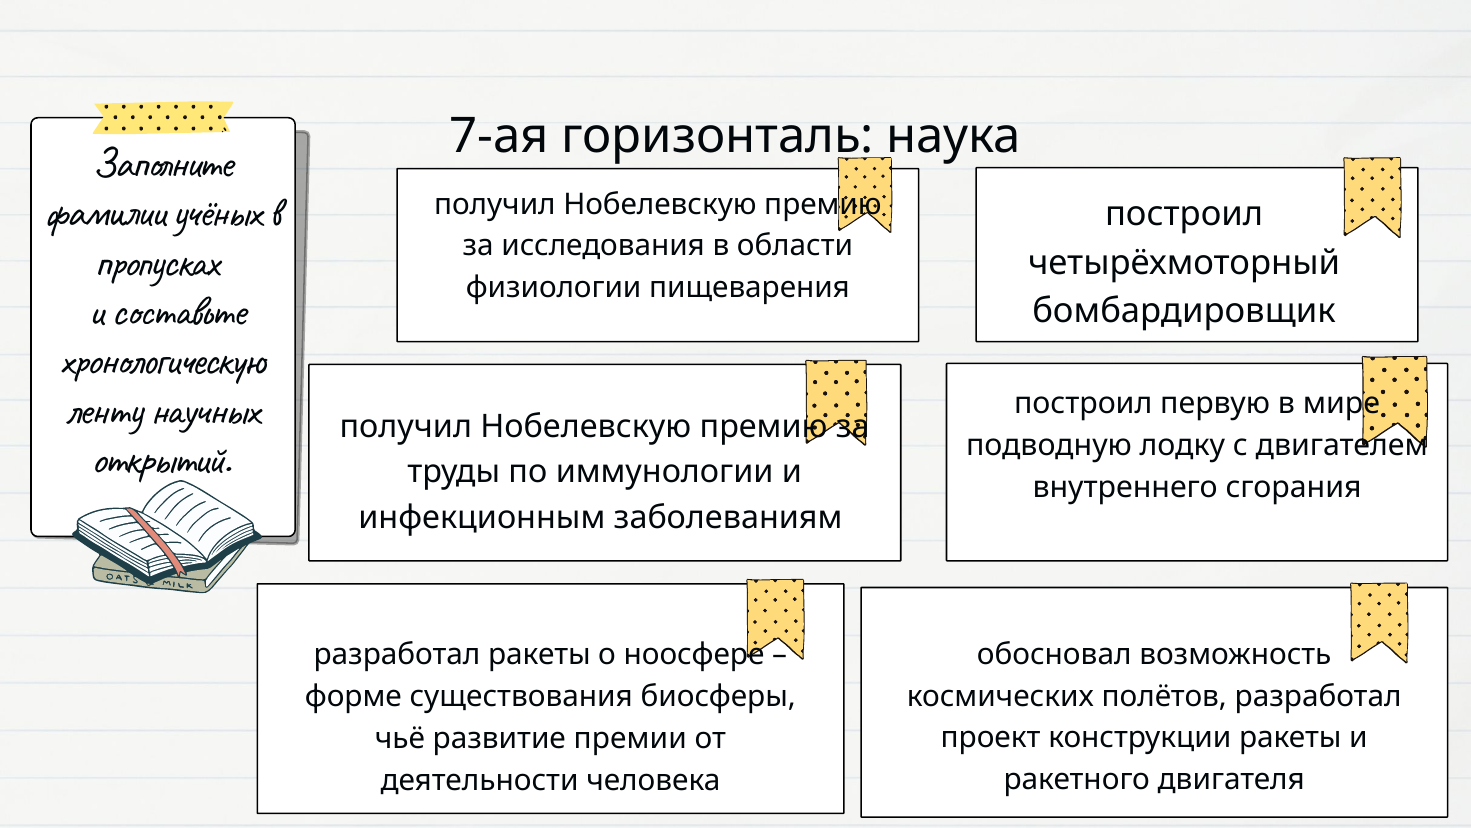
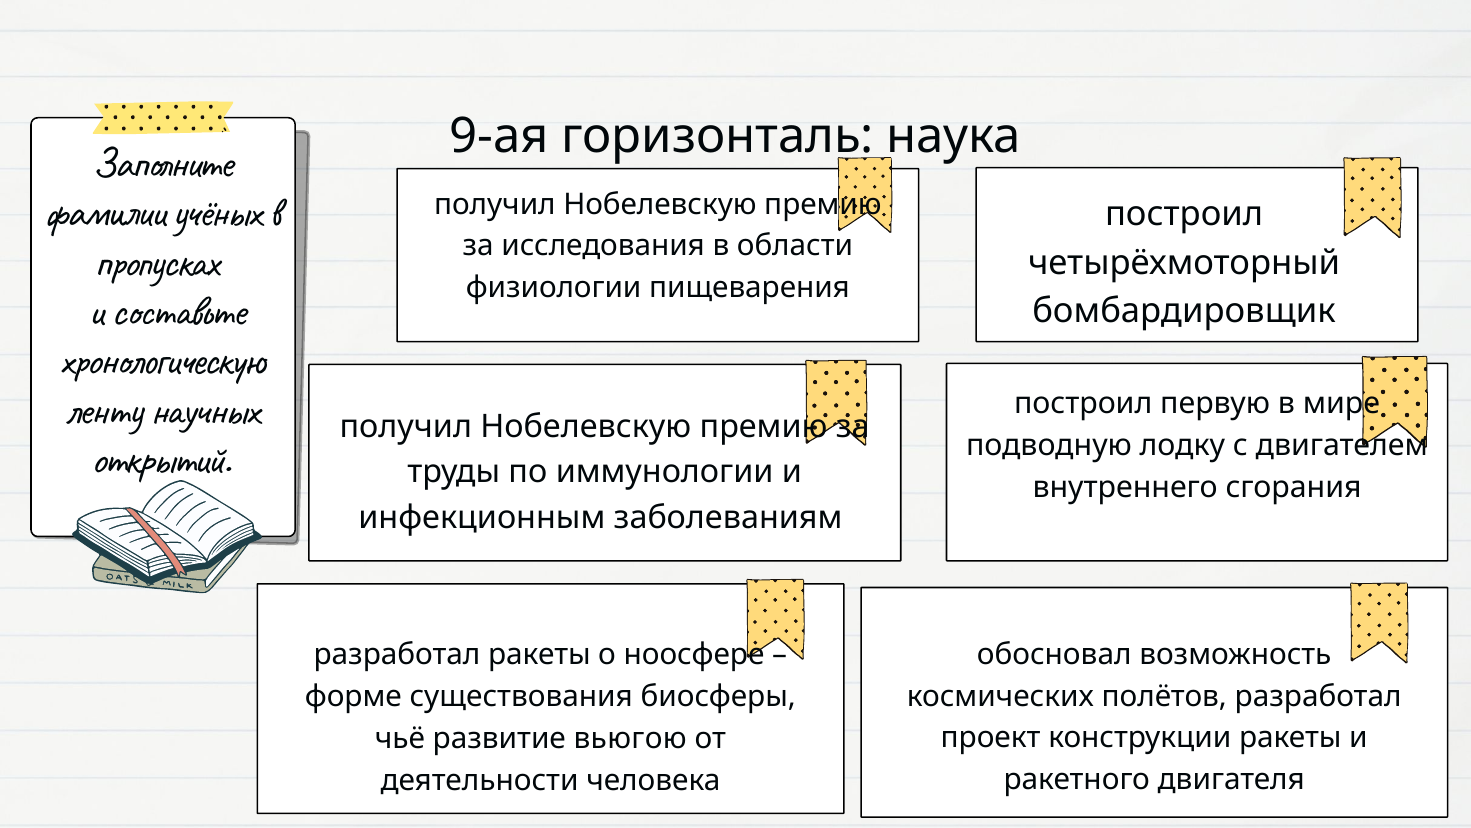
7-ая: 7-ая -> 9-ая
премии: премии -> вьюгою
